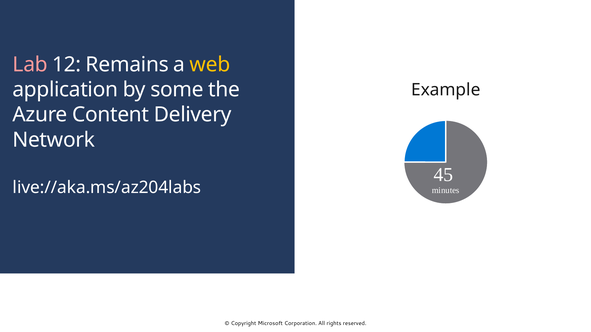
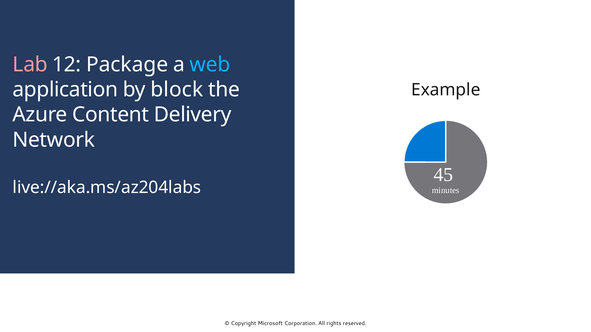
Remains: Remains -> Package
web colour: yellow -> light blue
some: some -> block
